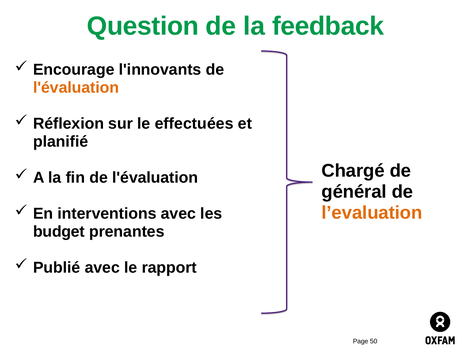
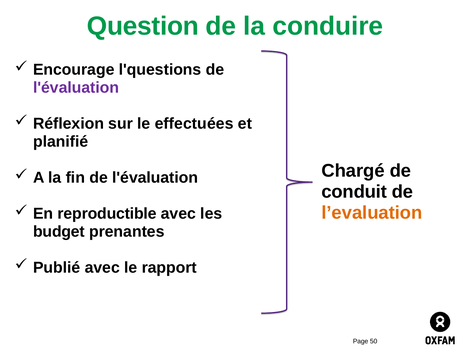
feedback: feedback -> conduire
l'innovants: l'innovants -> l'questions
l'évaluation at (76, 88) colour: orange -> purple
général: général -> conduit
interventions: interventions -> reproductible
